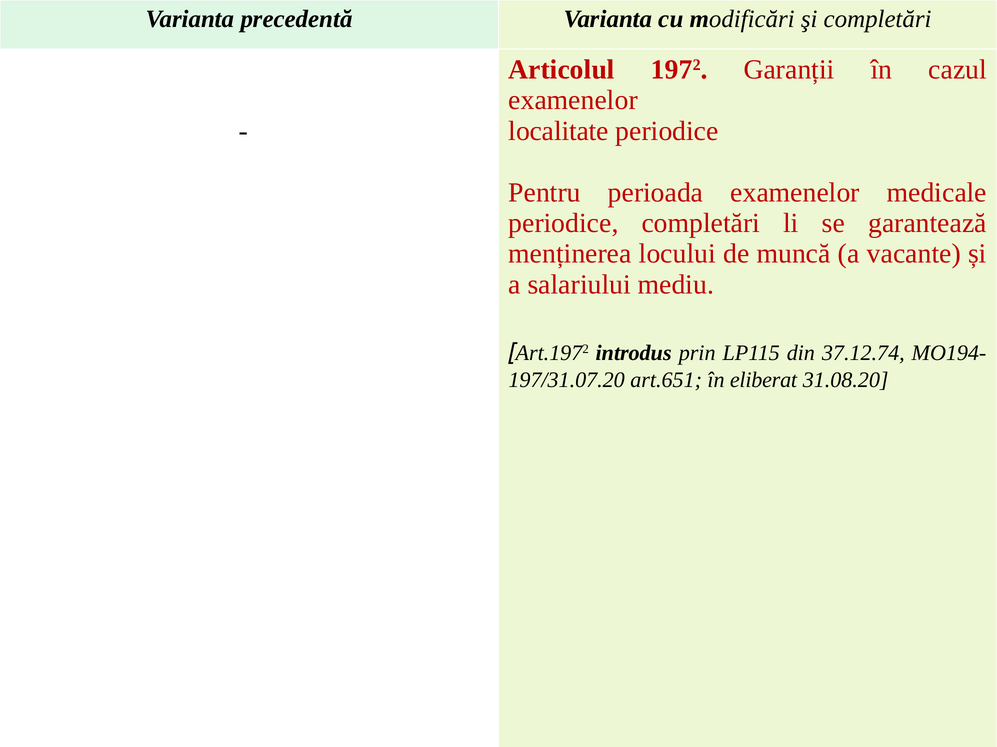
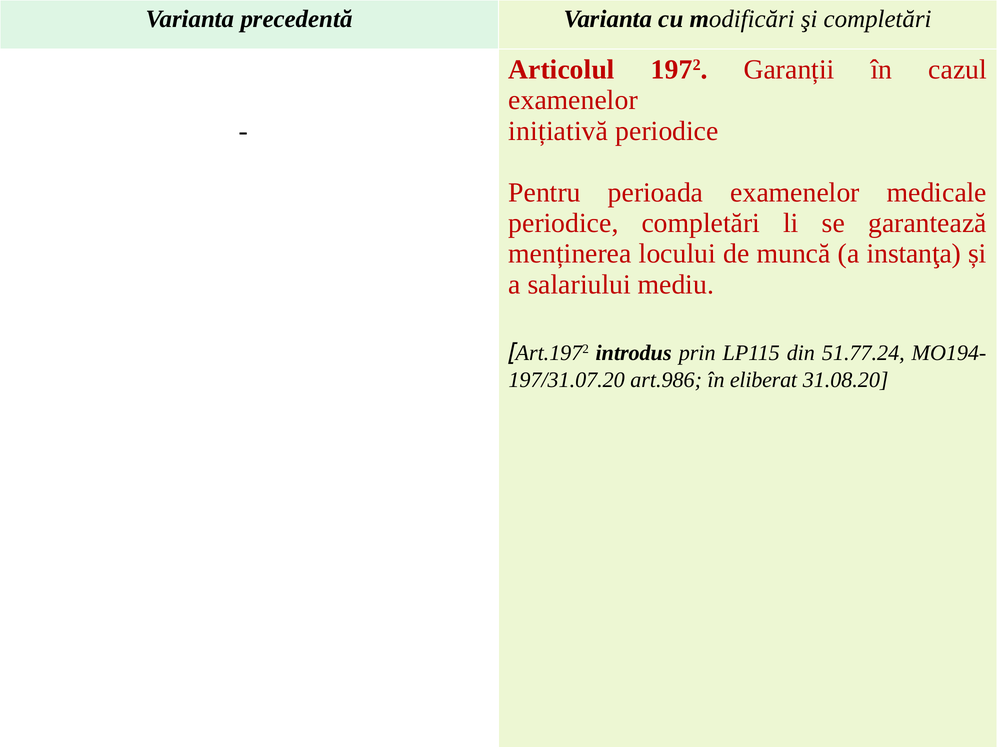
localitate: localitate -> inițiativă
vacante: vacante -> instanţa
37.12.74: 37.12.74 -> 51.77.24
art.651: art.651 -> art.986
